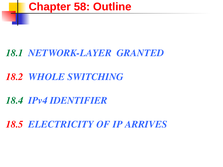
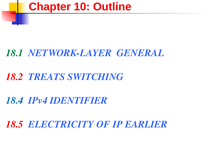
58: 58 -> 10
GRANTED: GRANTED -> GENERAL
WHOLE: WHOLE -> TREATS
18.4 colour: green -> blue
ARRIVES: ARRIVES -> EARLIER
